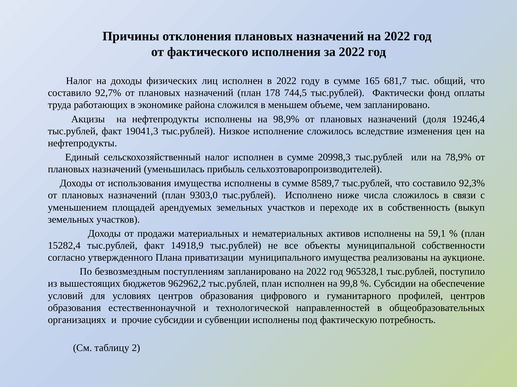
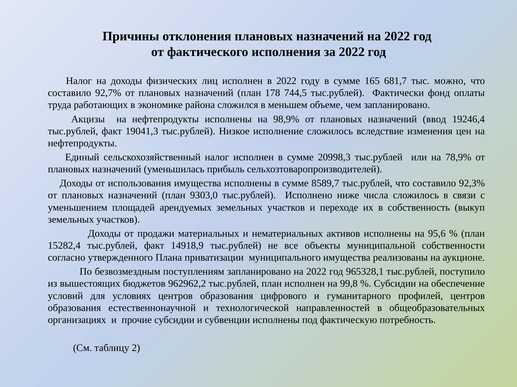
общий: общий -> можно
доля: доля -> ввод
59,1: 59,1 -> 95,6
